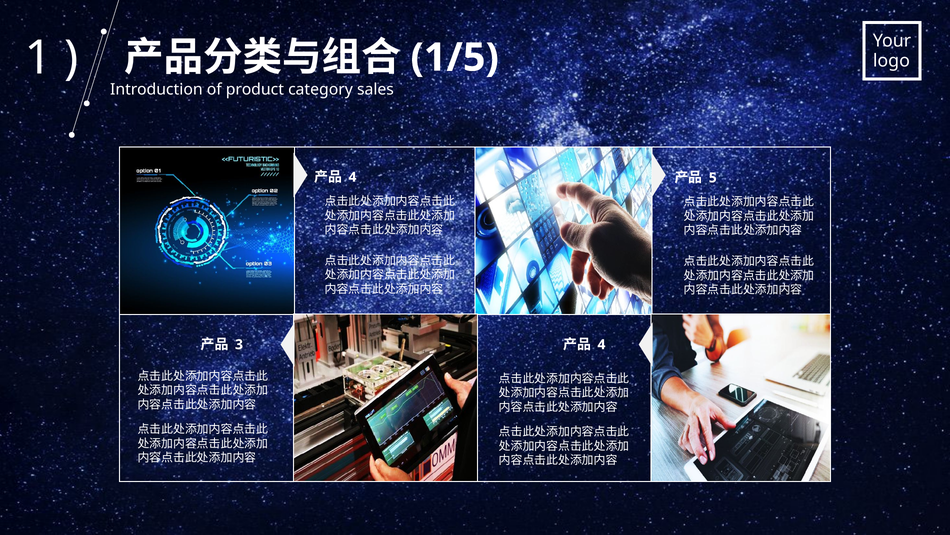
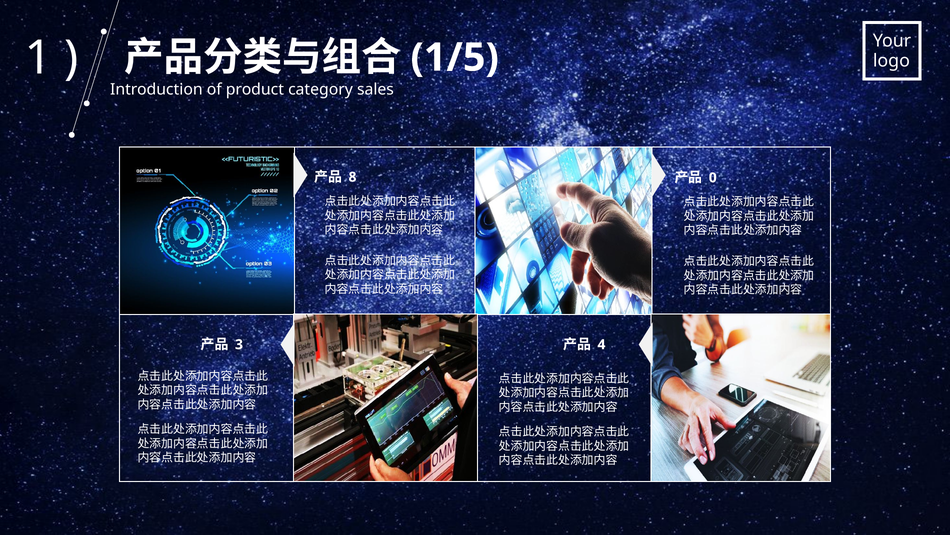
4 at (352, 177): 4 -> 8
5: 5 -> 0
